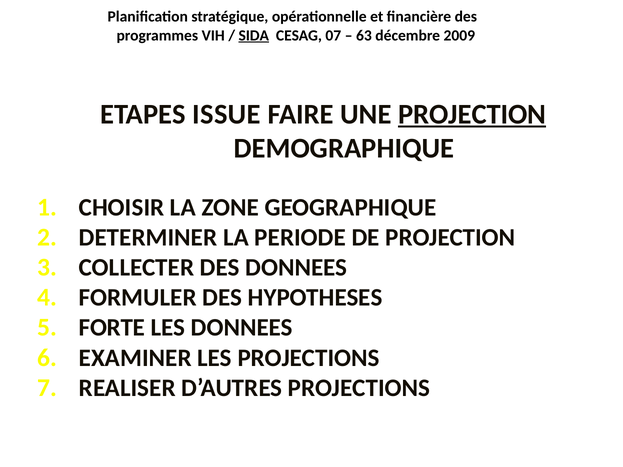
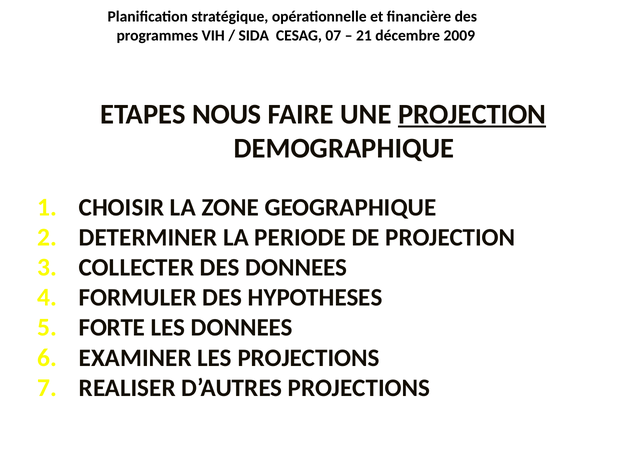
SIDA underline: present -> none
63: 63 -> 21
ISSUE: ISSUE -> NOUS
